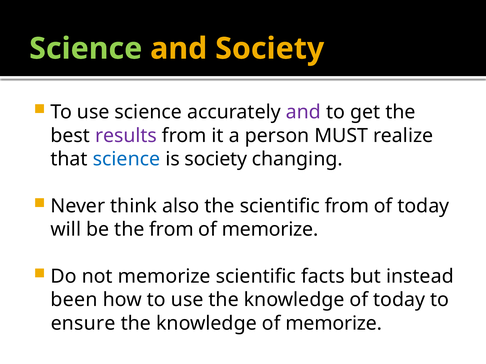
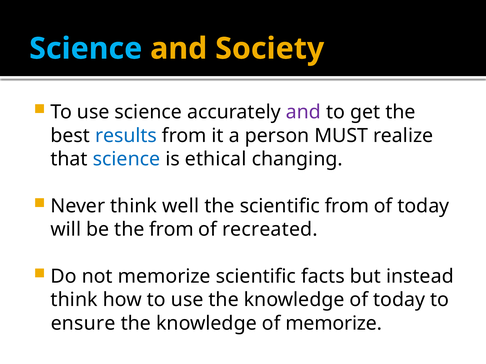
Science at (86, 49) colour: light green -> light blue
results colour: purple -> blue
is society: society -> ethical
also: also -> well
memorize at (270, 230): memorize -> recreated
been at (74, 300): been -> think
